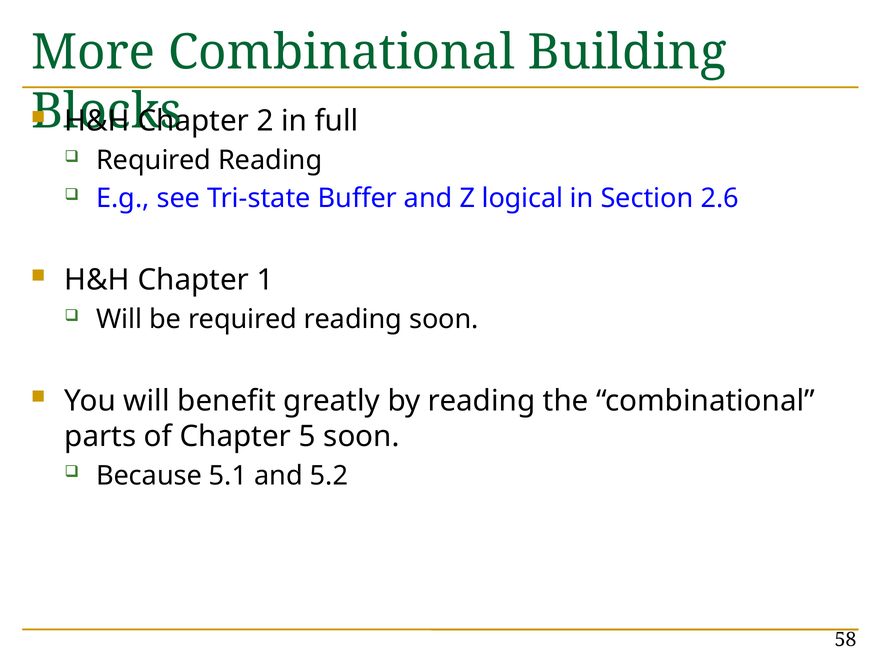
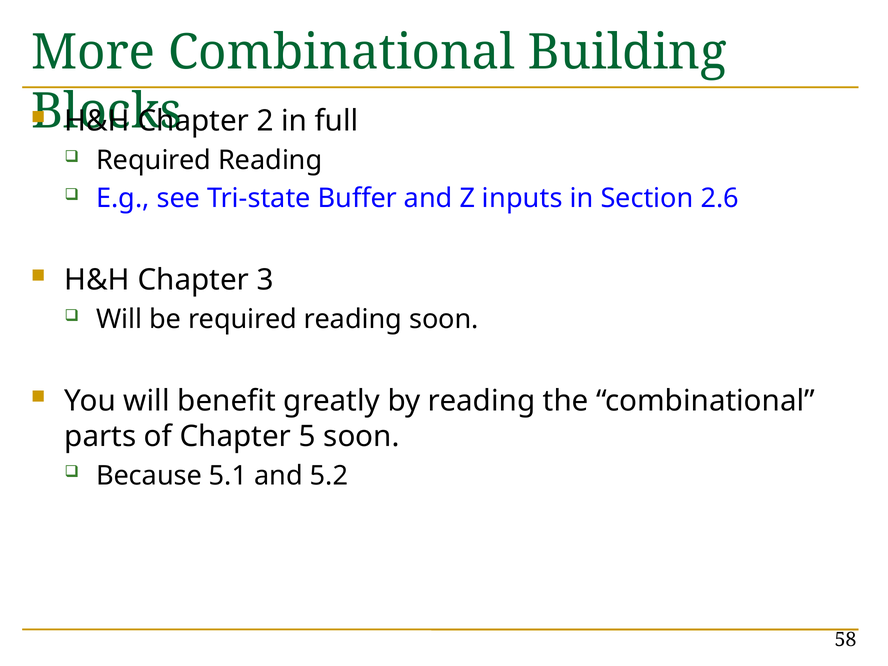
logical: logical -> inputs
1: 1 -> 3
